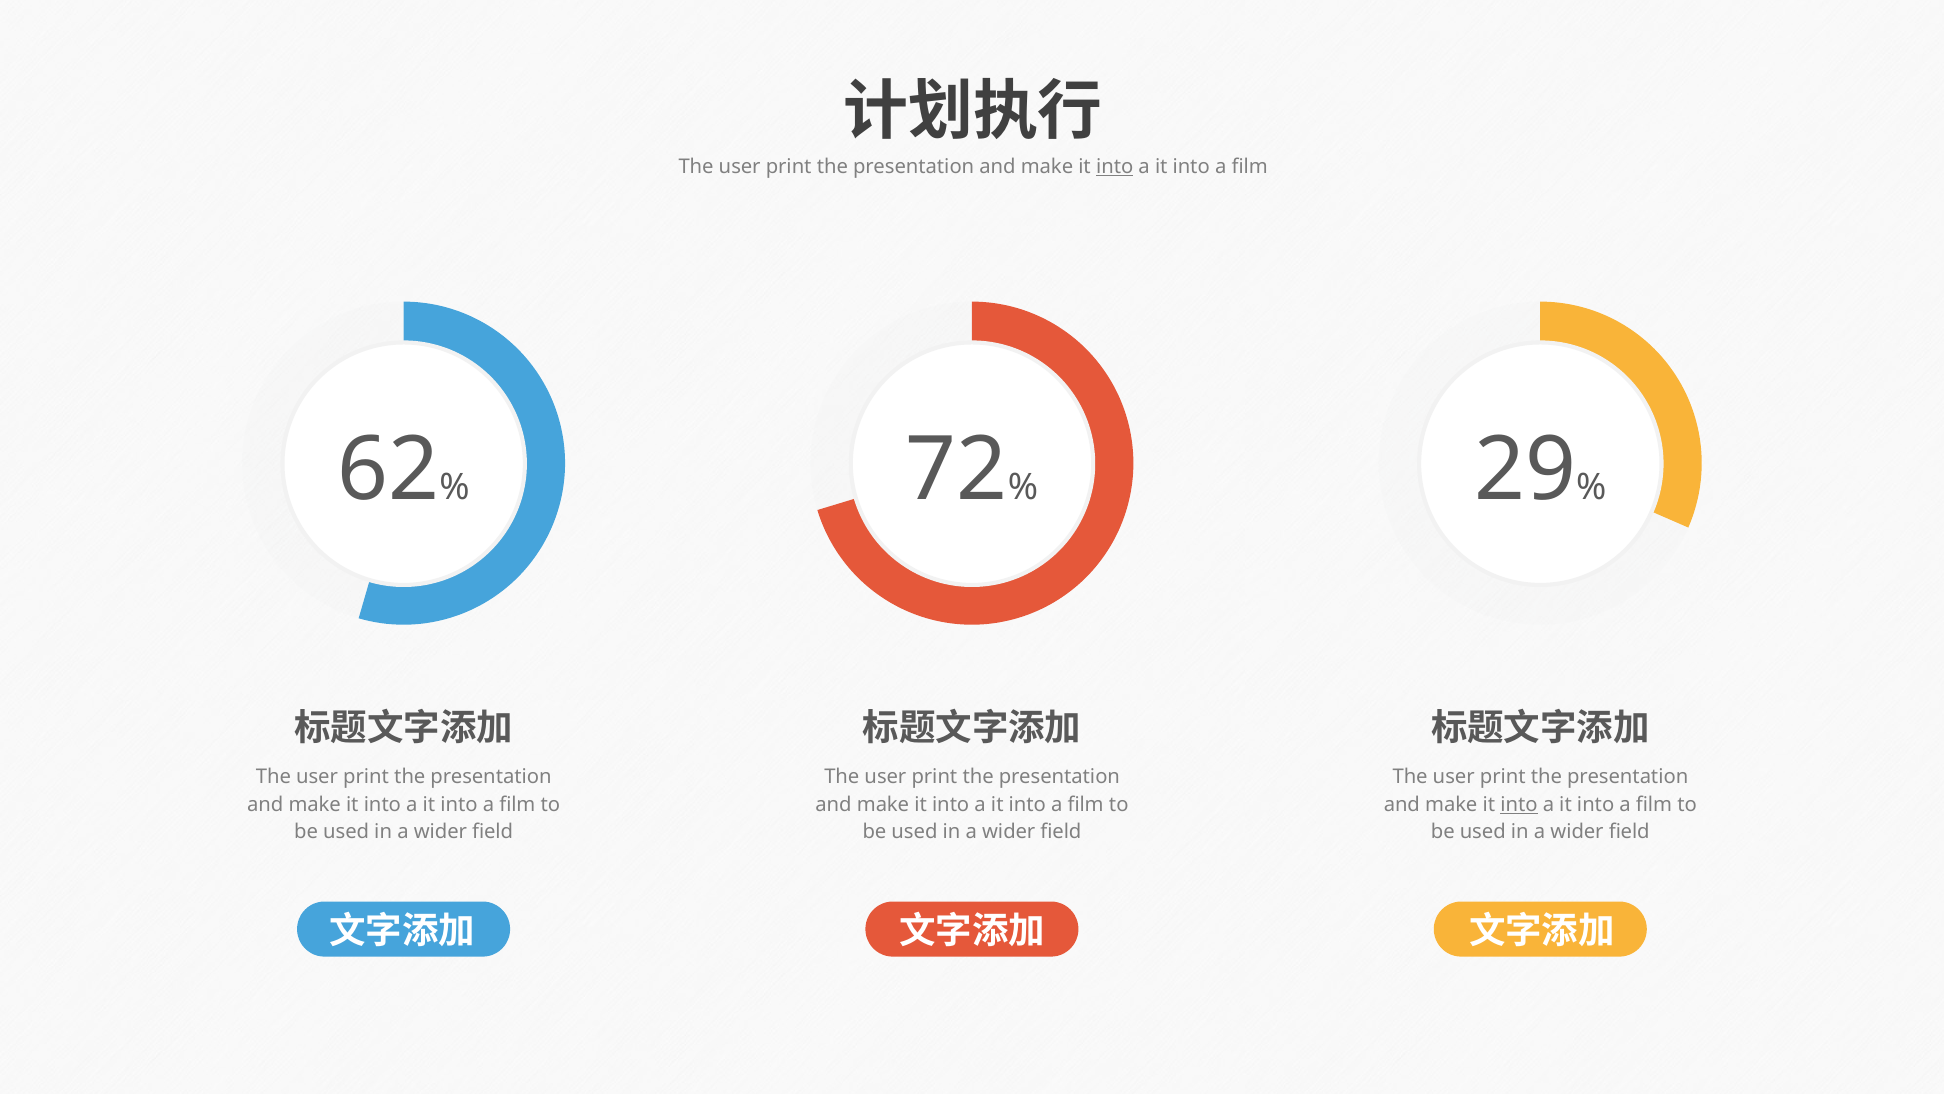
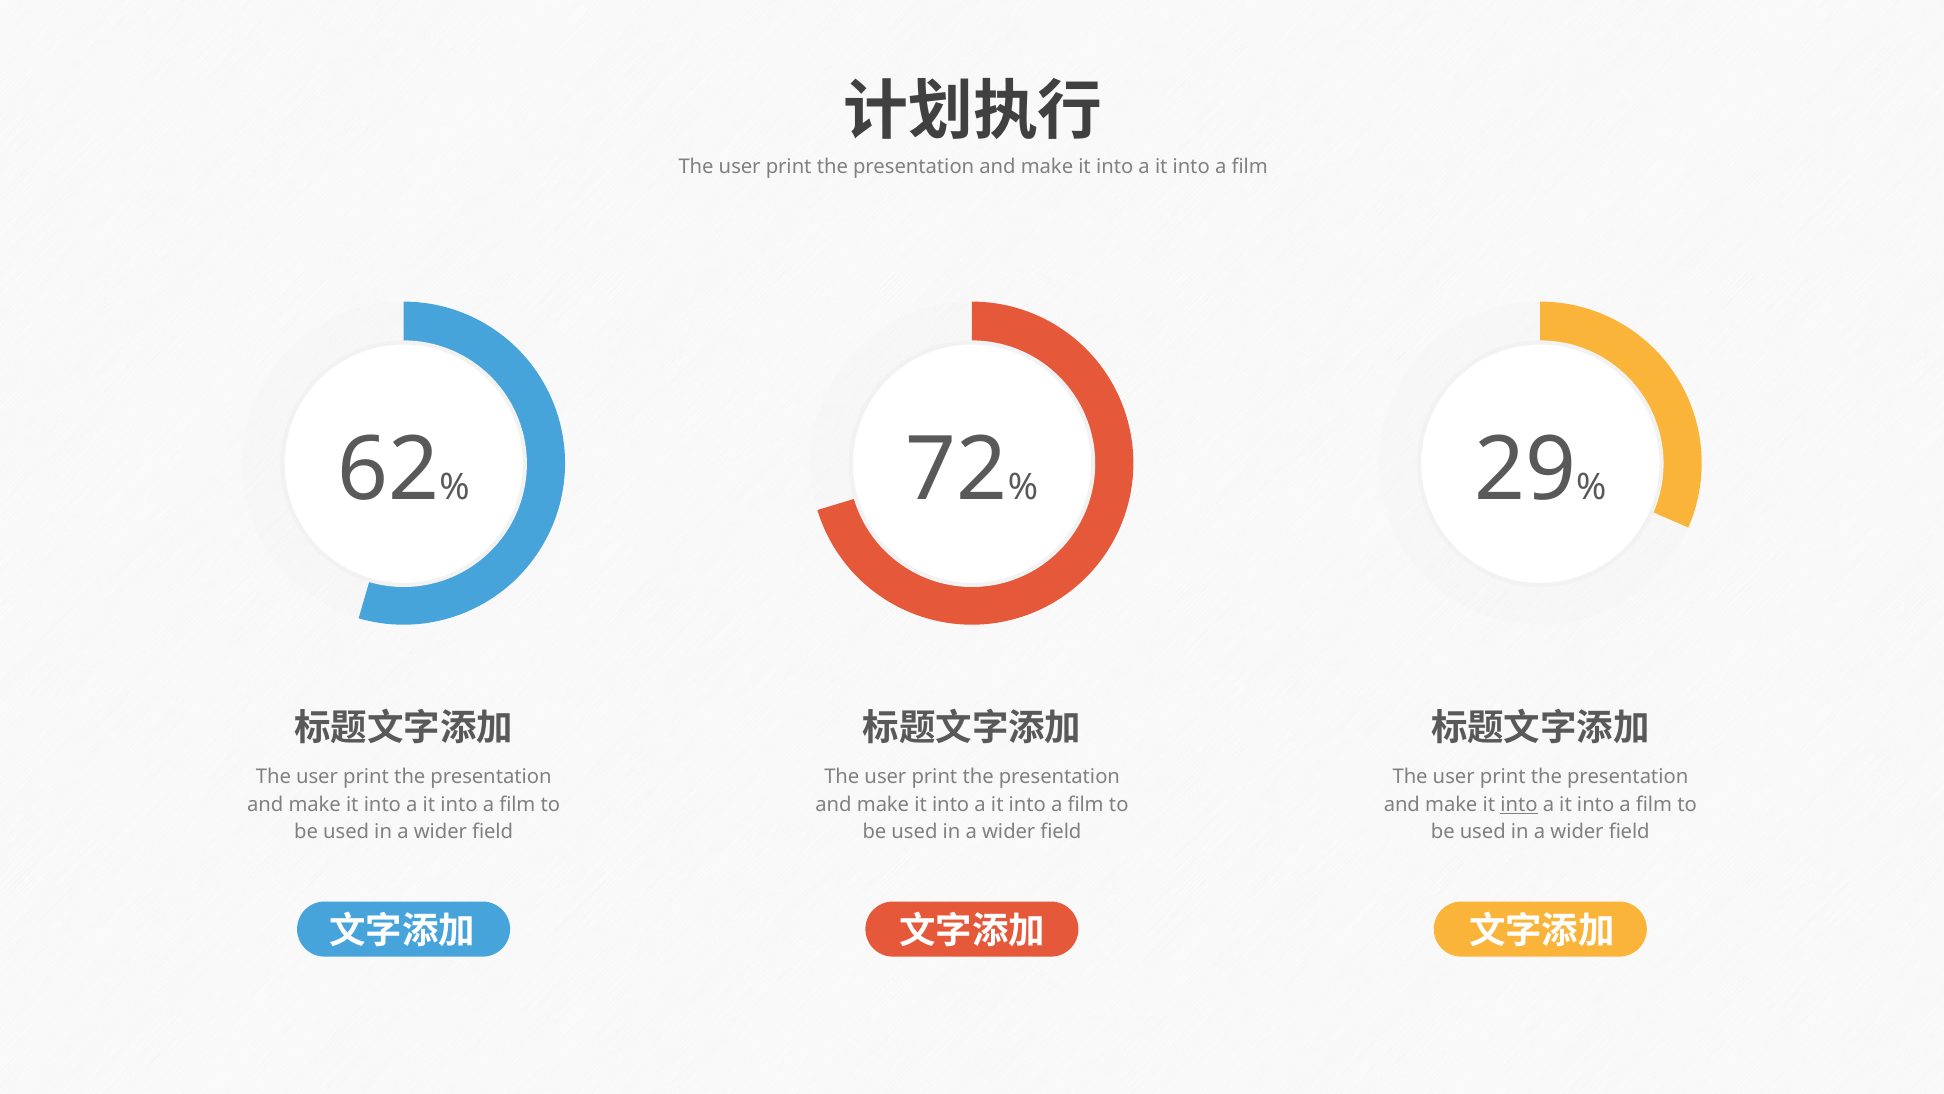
into at (1115, 167) underline: present -> none
